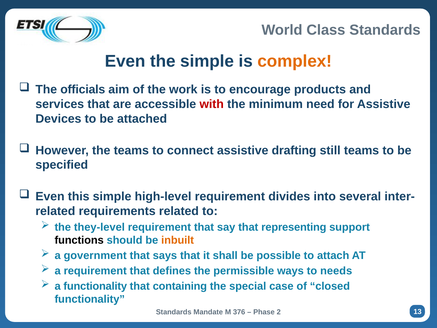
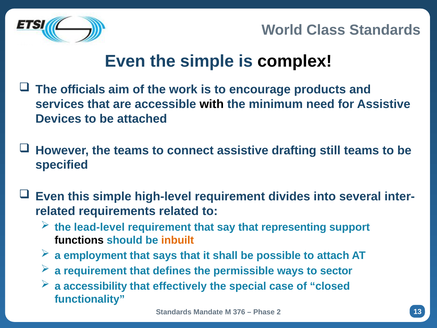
complex colour: orange -> black
with colour: red -> black
they-level: they-level -> lead-level
government: government -> employment
needs: needs -> sector
a functionality: functionality -> accessibility
containing: containing -> effectively
